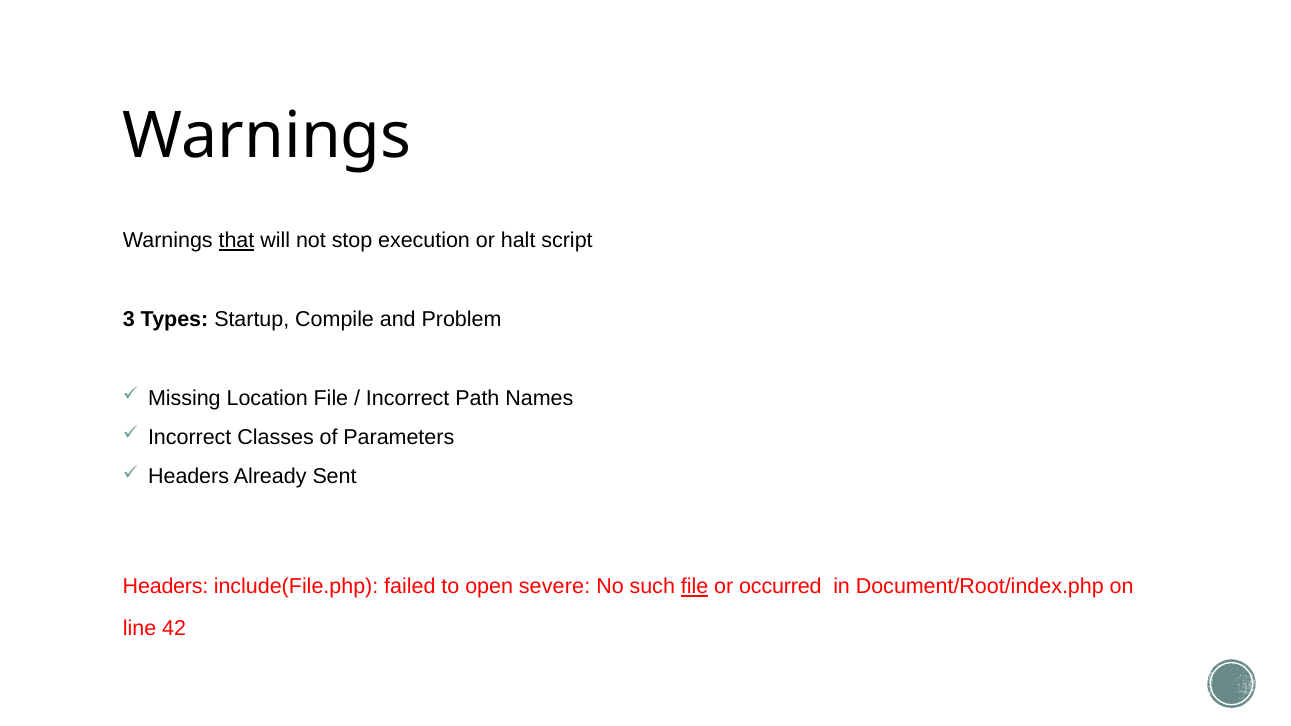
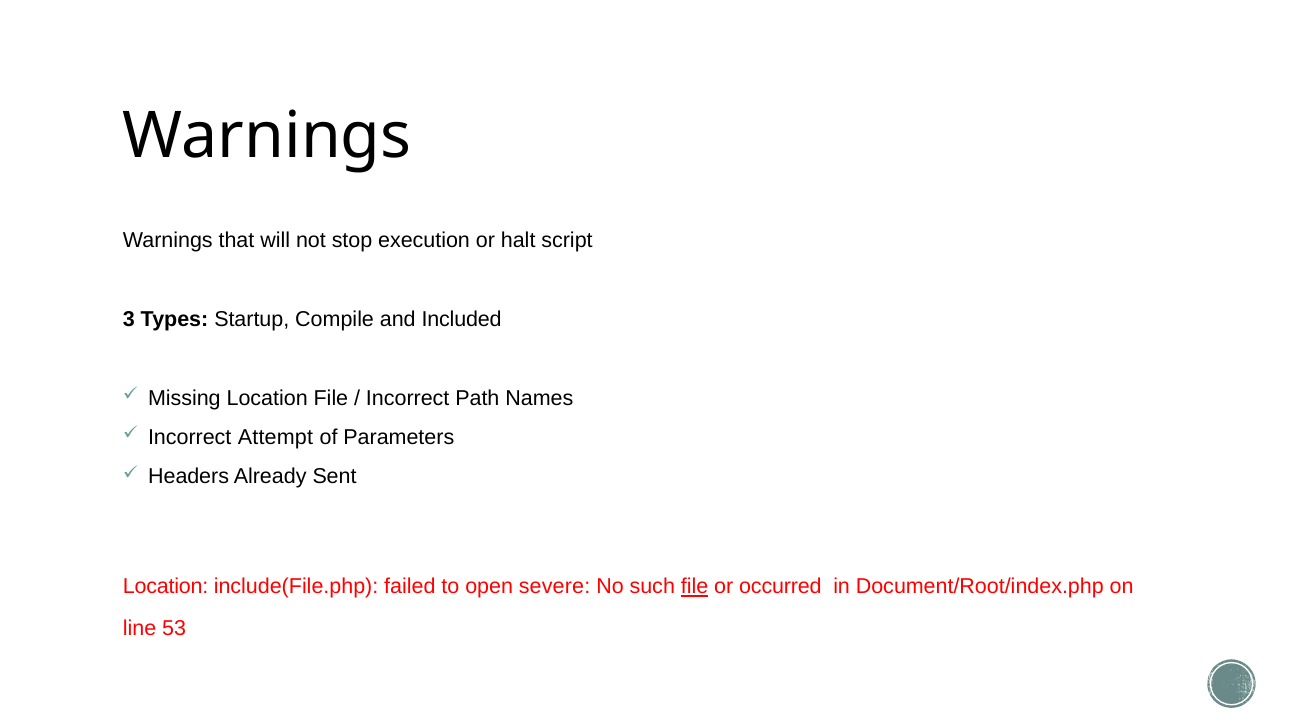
that underline: present -> none
Problem: Problem -> Included
Classes: Classes -> Attempt
Headers at (166, 587): Headers -> Location
42: 42 -> 53
